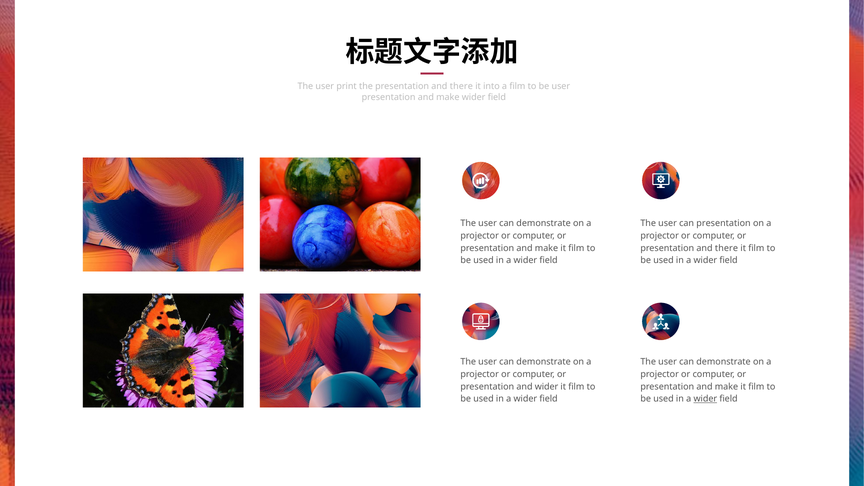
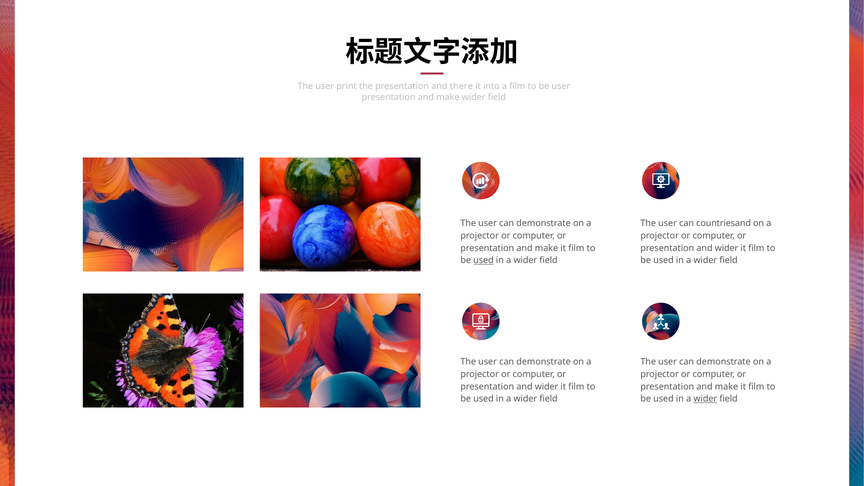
can presentation: presentation -> countriesand
there at (726, 248): there -> wider
used at (483, 260) underline: none -> present
